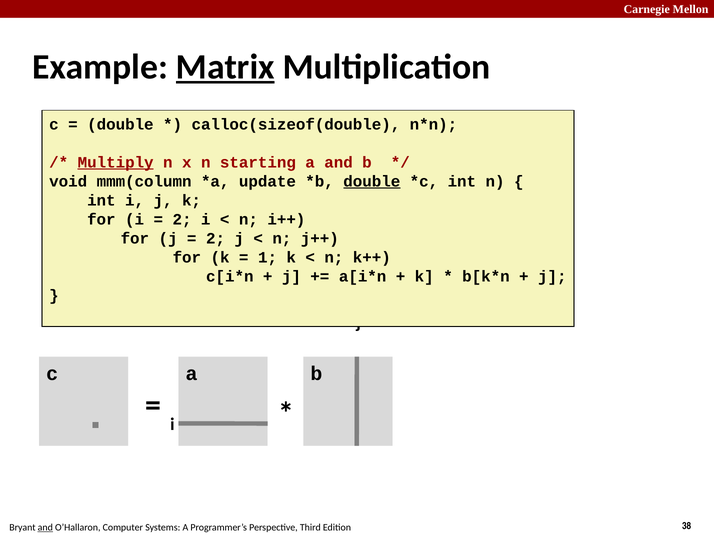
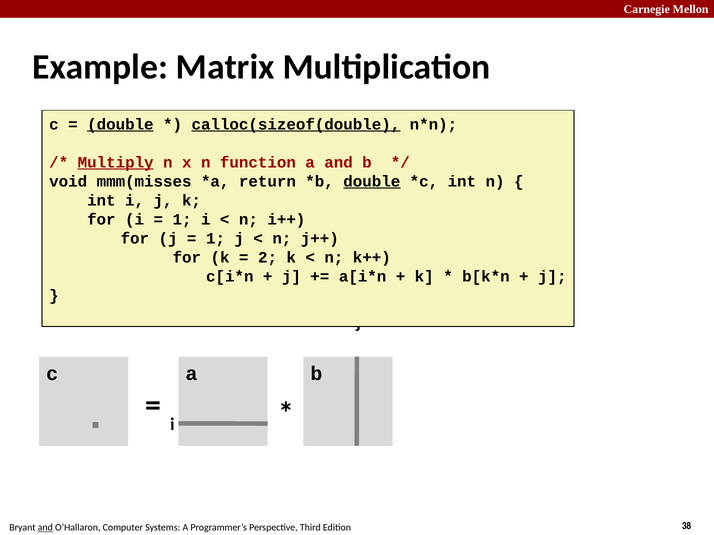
Matrix underline: present -> none
double at (120, 124) underline: none -> present
calloc(sizeof(double underline: none -> present
starting: starting -> function
mmm(column: mmm(column -> mmm(misses
update: update -> return
2 at (182, 220): 2 -> 1
2 at (216, 239): 2 -> 1
1: 1 -> 2
